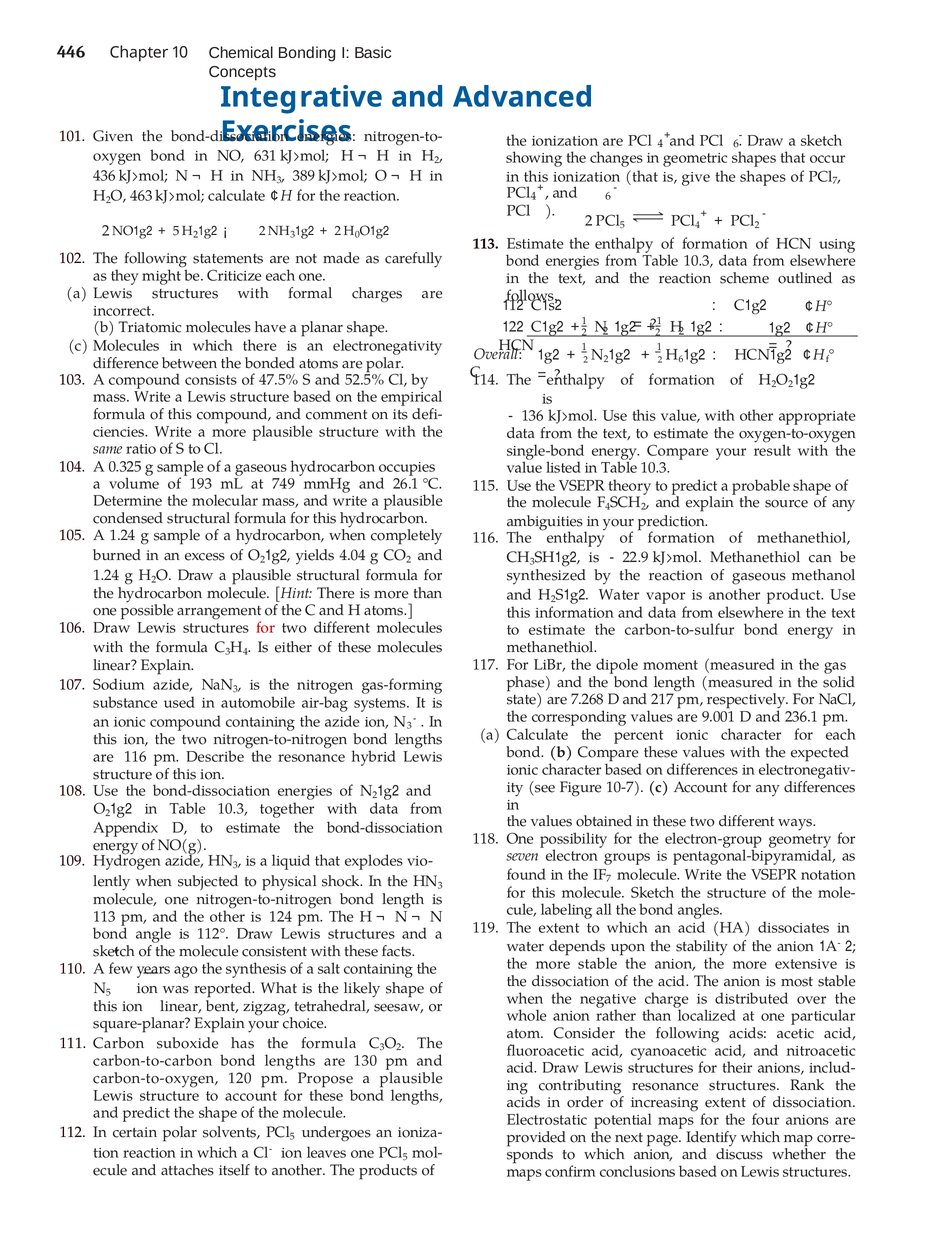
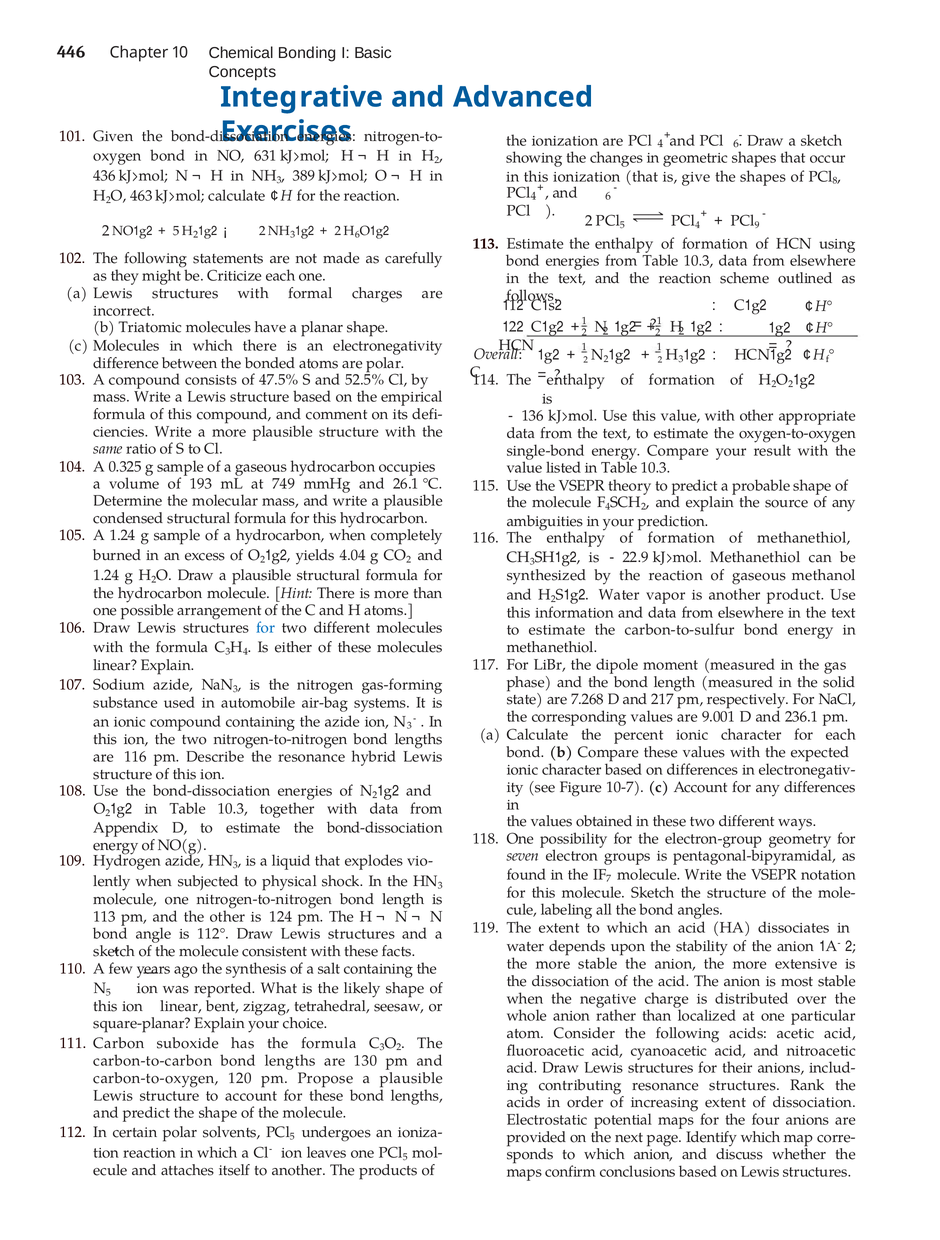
PCl 7: 7 -> 8
PCl 2: 2 -> 9
H 0: 0 -> 6
H 6: 6 -> 3
for at (266, 627) colour: red -> blue
